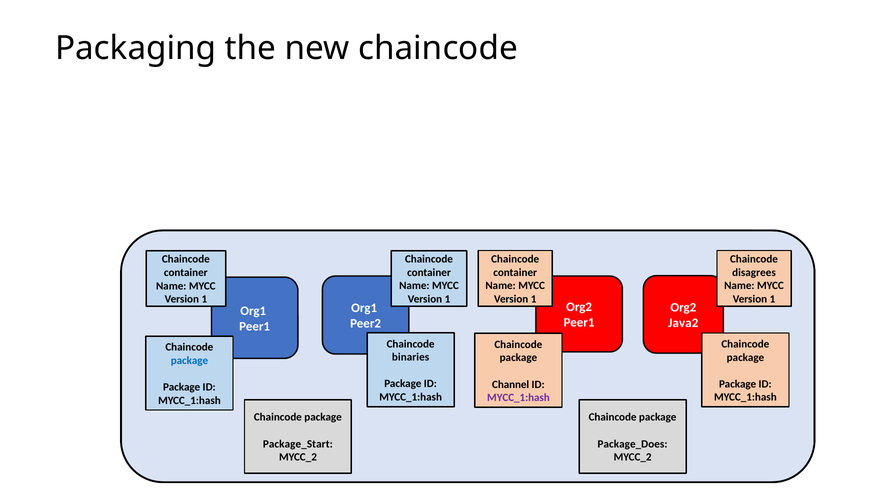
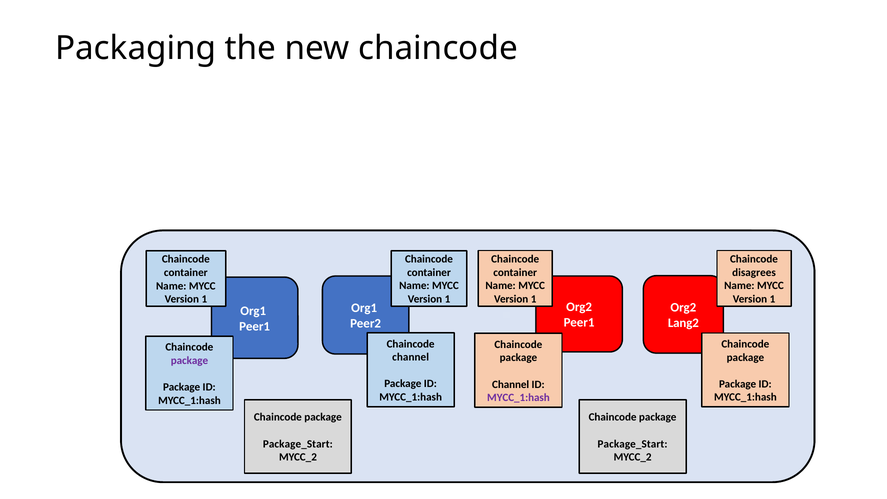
Java2: Java2 -> Lang2
binaries at (411, 357): binaries -> channel
package at (189, 361) colour: blue -> purple
Package_Does at (633, 444): Package_Does -> Package_Start
